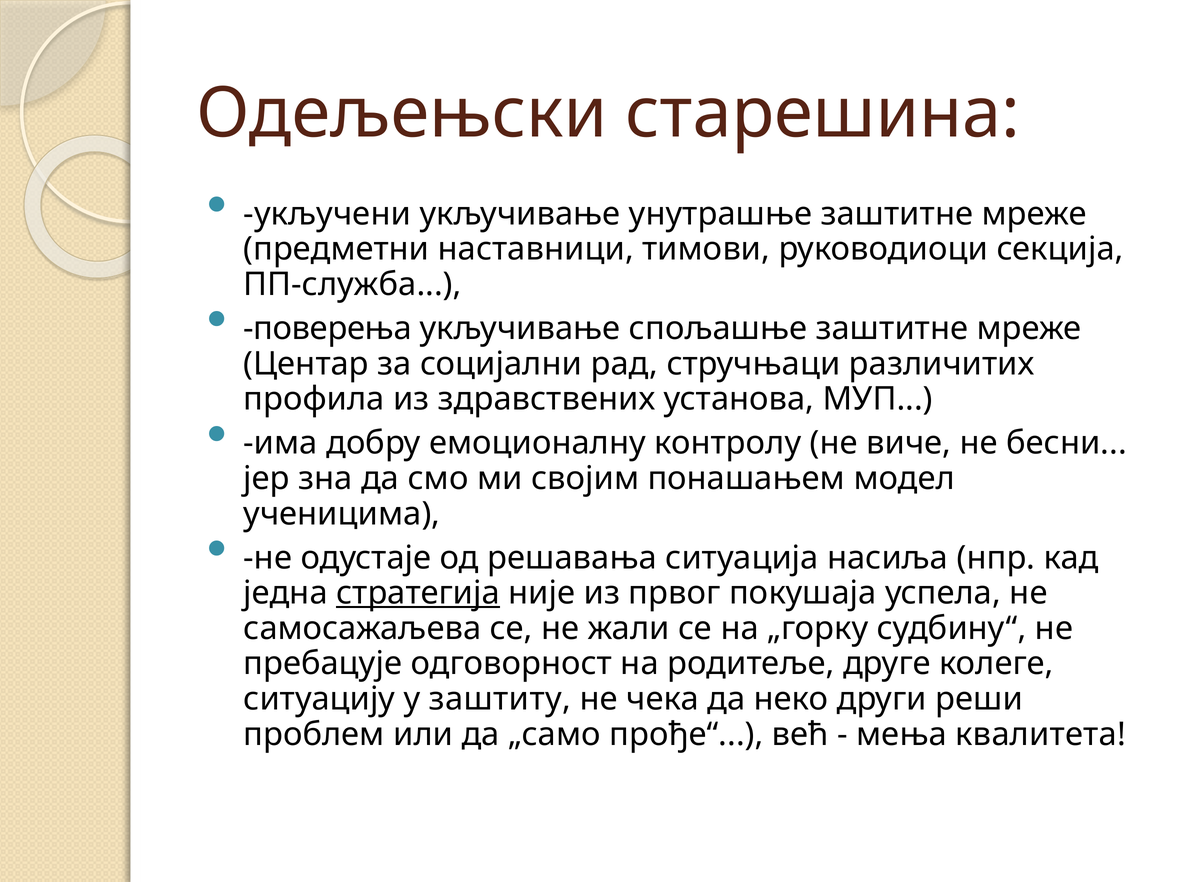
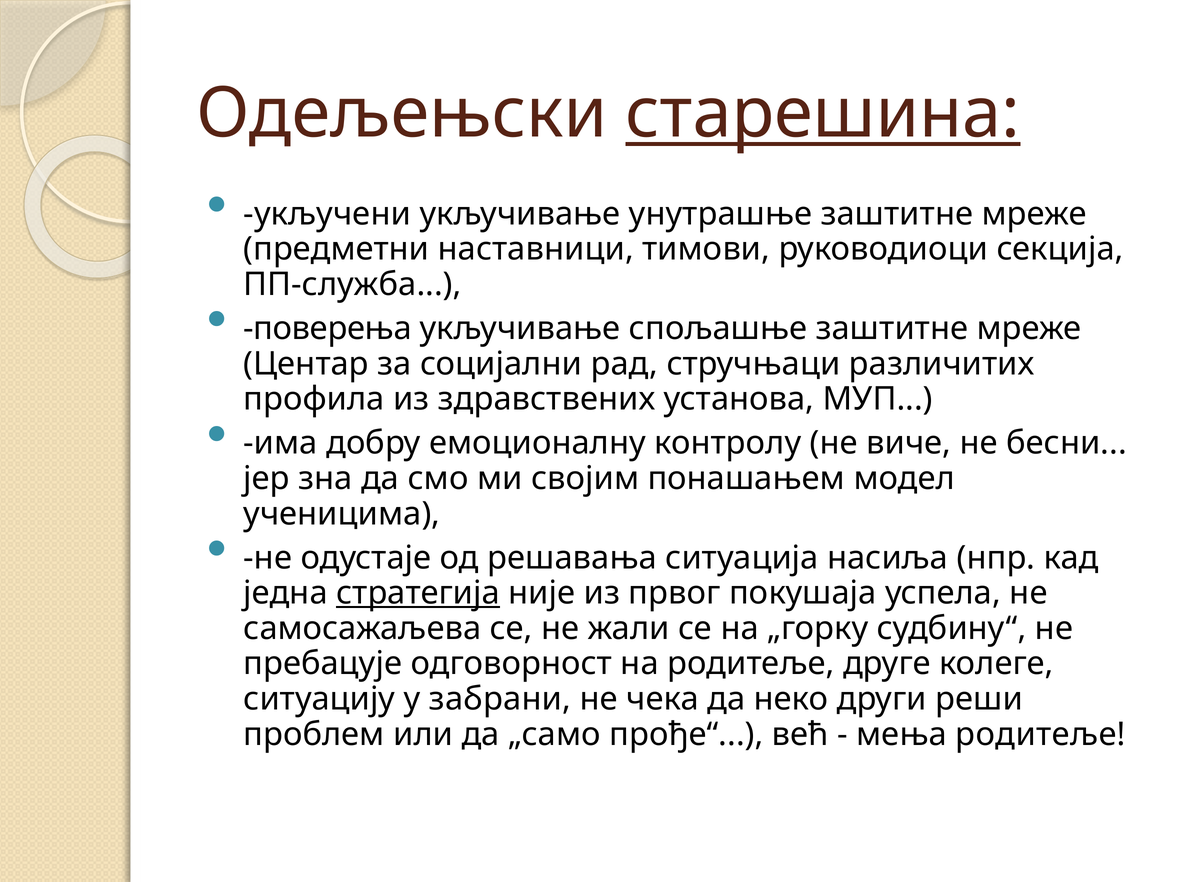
старешина underline: none -> present
заштиту: заштиту -> забрани
мења квалитета: квалитета -> родитеље
